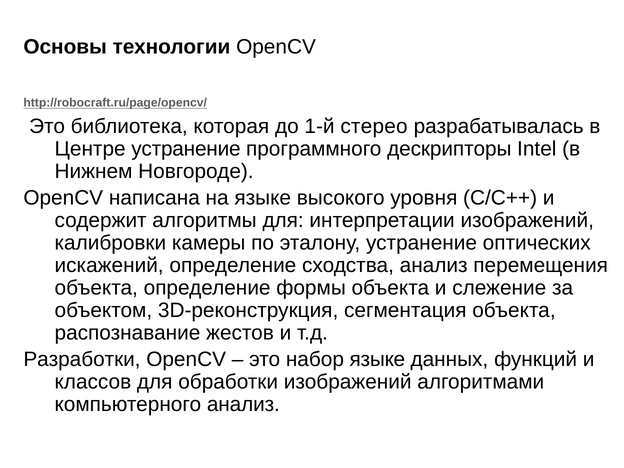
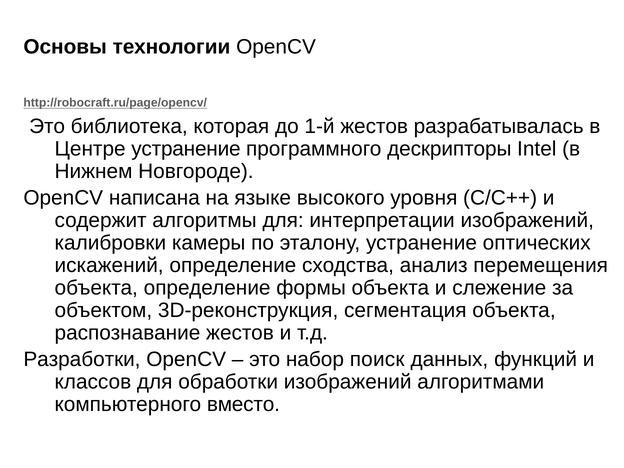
1-й стерео: стерео -> жестов
набор языке: языке -> поиск
компьютерного анализ: анализ -> вместо
